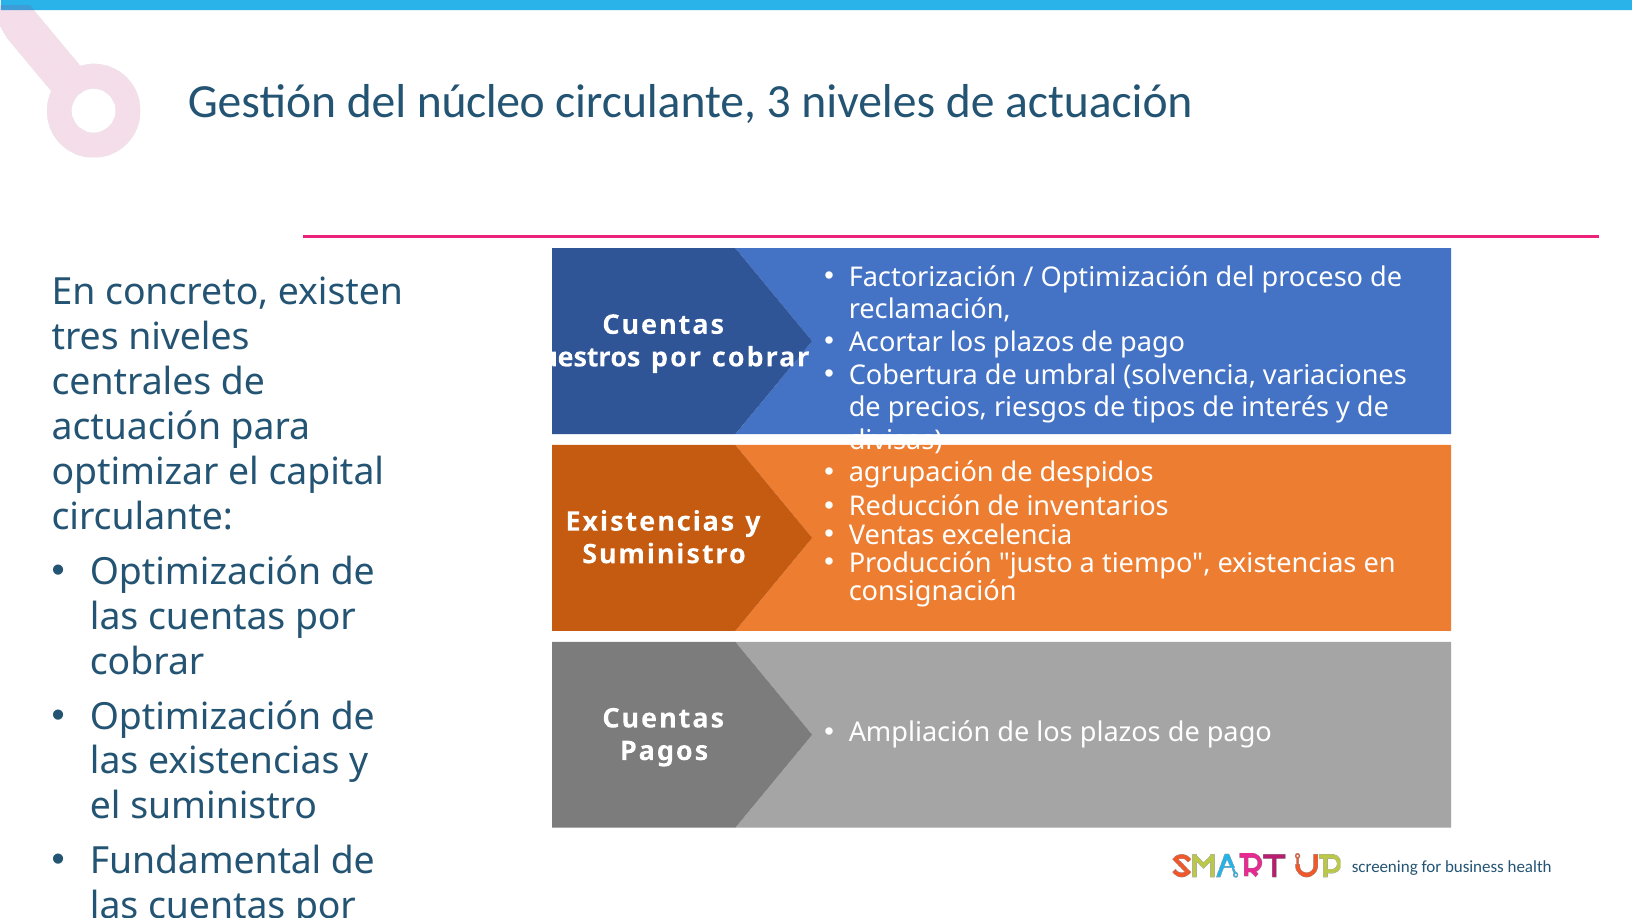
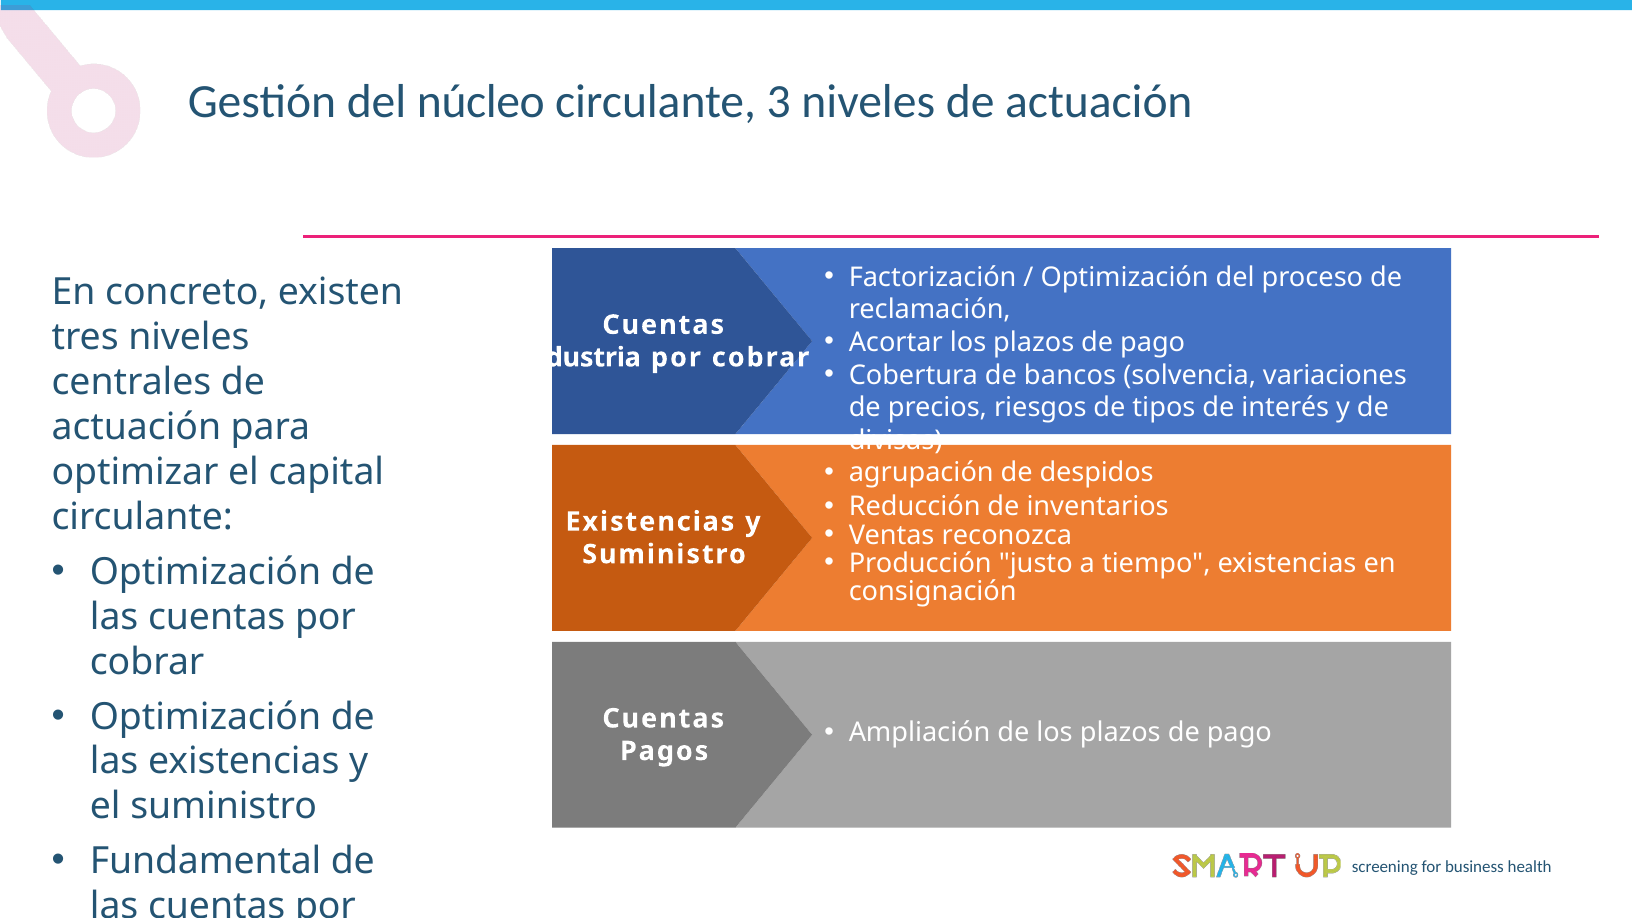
Nuestros: Nuestros -> Industria
umbral: umbral -> bancos
excelencia: excelencia -> reconozca
